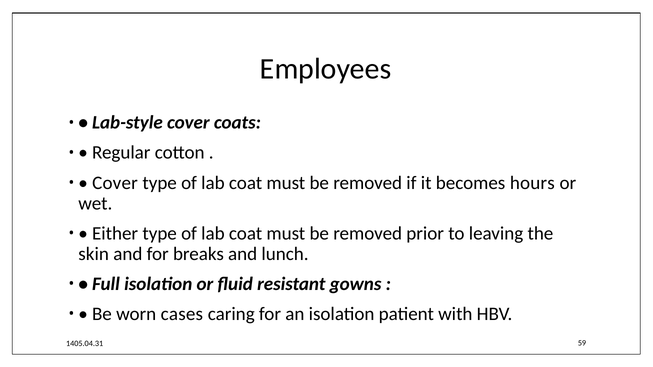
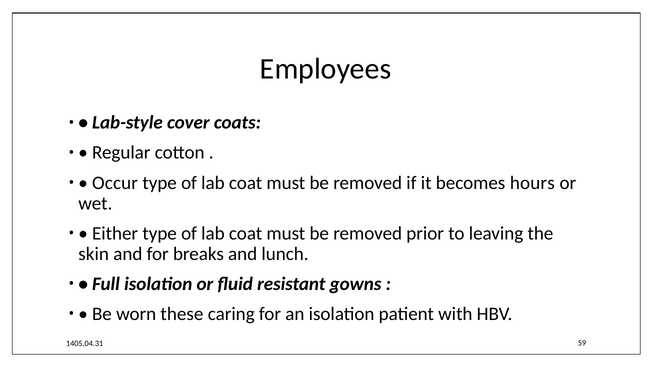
Cover at (115, 183): Cover -> Occur
cases: cases -> these
